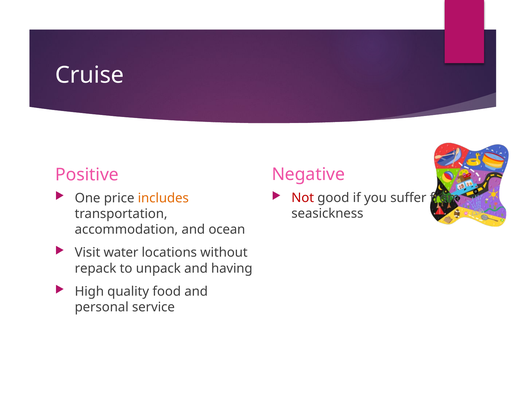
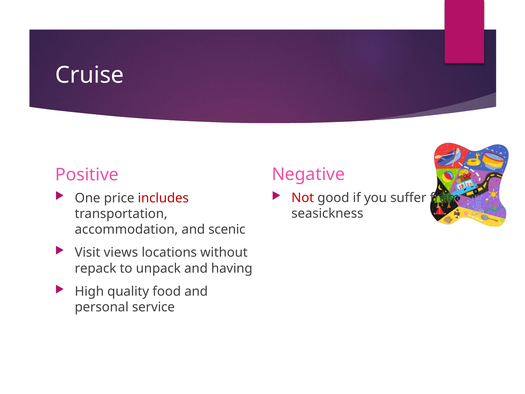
includes colour: orange -> red
ocean: ocean -> scenic
water: water -> views
